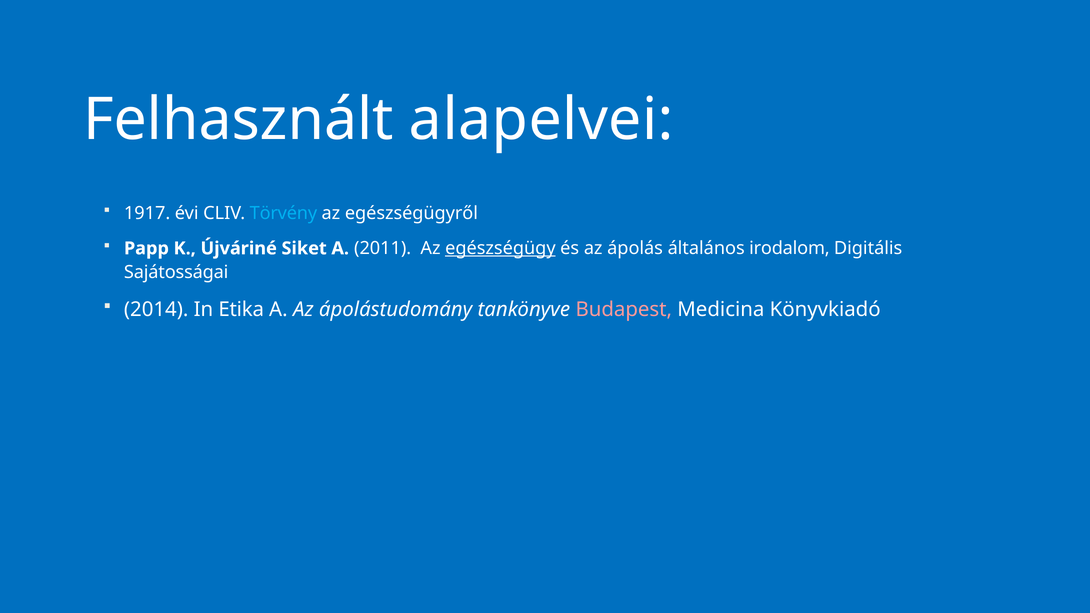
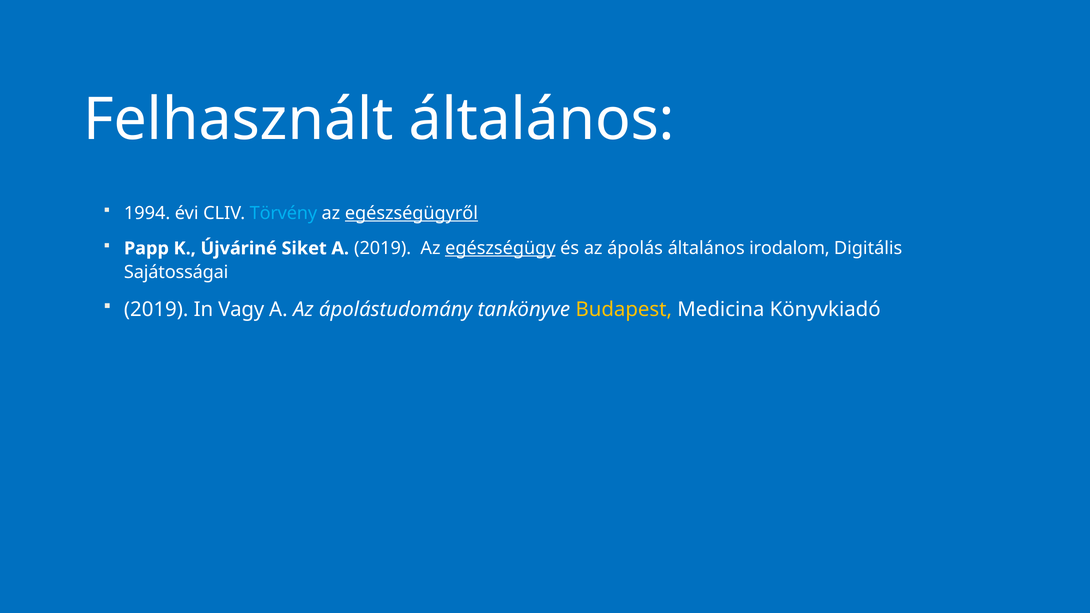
Felhasznált alapelvei: alapelvei -> általános
1917: 1917 -> 1994
egészségügyről underline: none -> present
A 2011: 2011 -> 2019
2014 at (156, 309): 2014 -> 2019
Etika: Etika -> Vagy
Budapest colour: pink -> yellow
